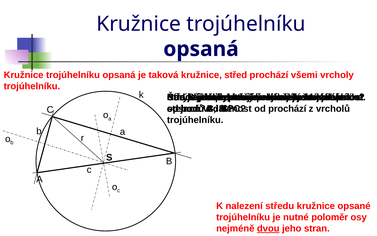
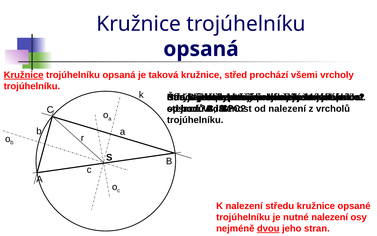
Kružnice at (24, 75) underline: none -> present
od prochází: prochází -> nalezení
nutné poloměr: poloměr -> nalezení
